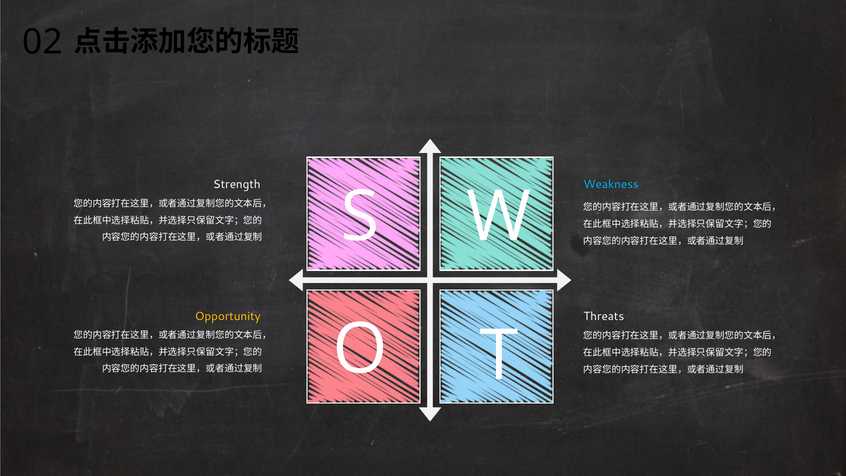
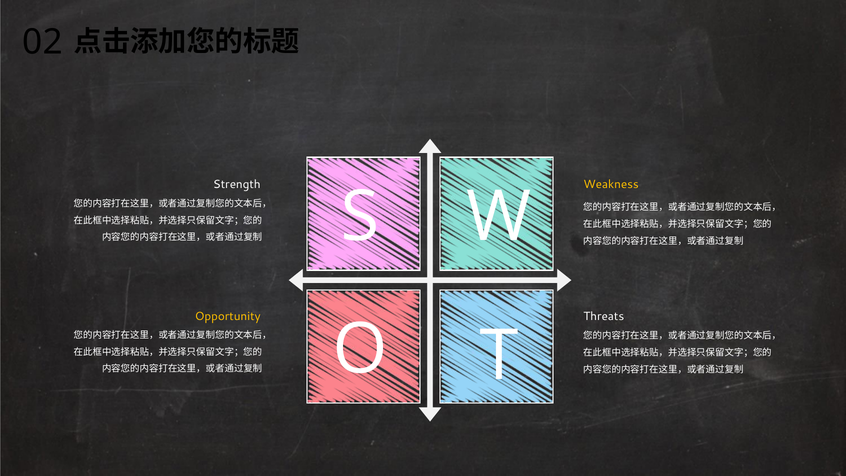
Weakness colour: light blue -> yellow
